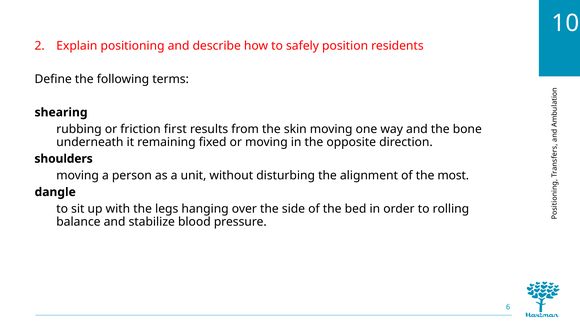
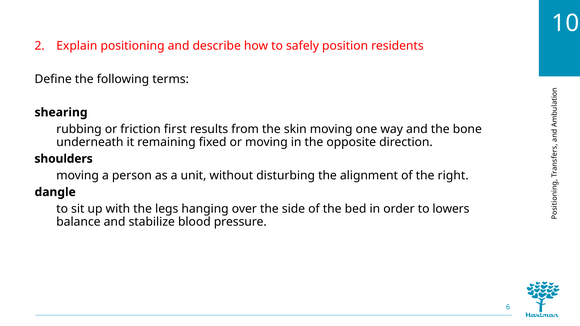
most: most -> right
rolling: rolling -> lowers
